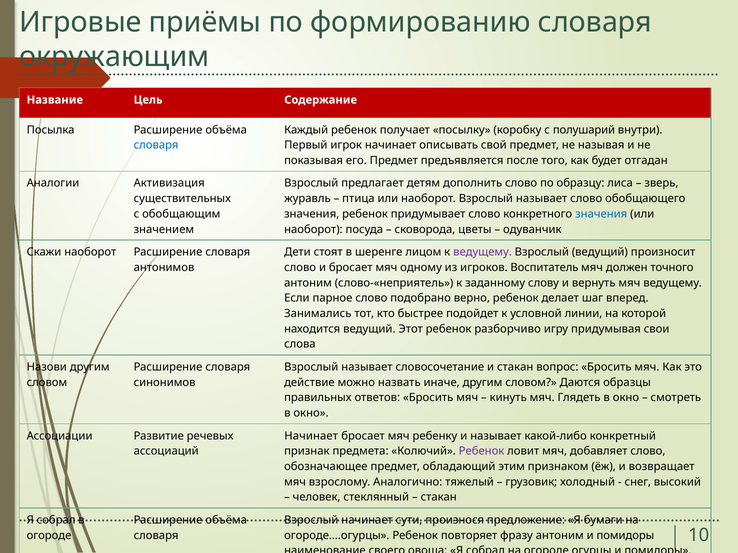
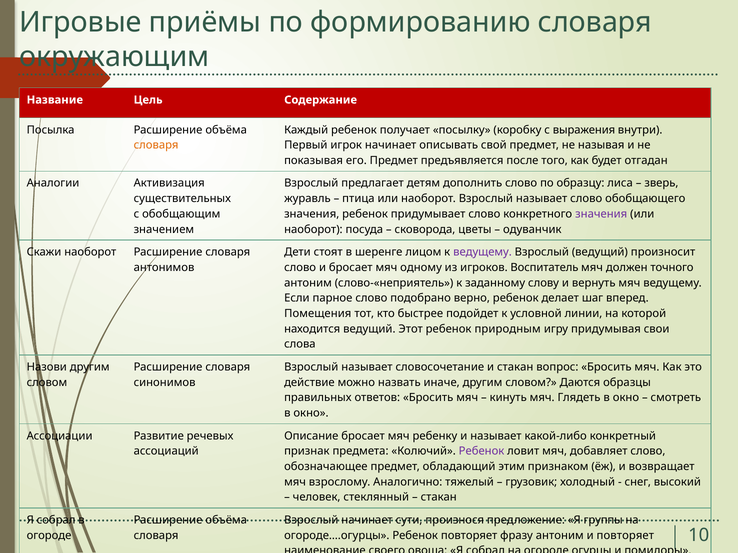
полушарий: полушарий -> выражения
словаря at (156, 145) colour: blue -> orange
значения at (601, 214) colour: blue -> purple
Занимались: Занимались -> Помещения
разборчиво: разборчиво -> природным
Начинает at (311, 436): Начинает -> Описание
бумаги: бумаги -> группы
помидоры at (625, 536): помидоры -> повторяет
